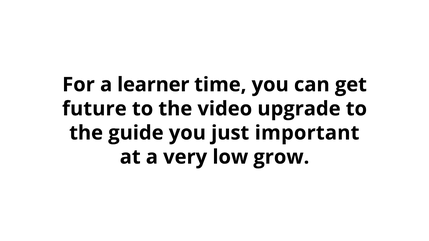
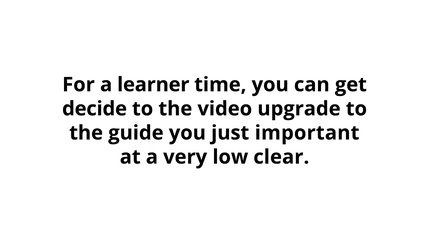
future: future -> decide
grow: grow -> clear
